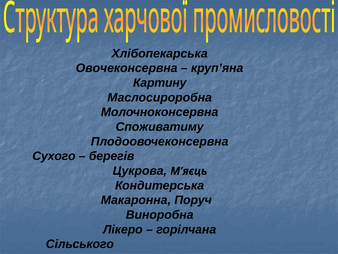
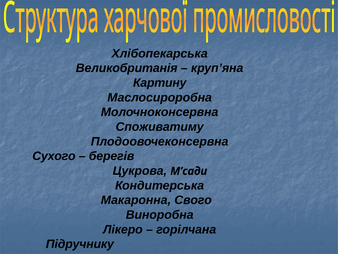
Овочеконсервна: Овочеконсервна -> Великобританія
М’яєць: М’яєць -> М’сади
Поруч: Поруч -> Свого
Сільського: Сільського -> Підручнику
